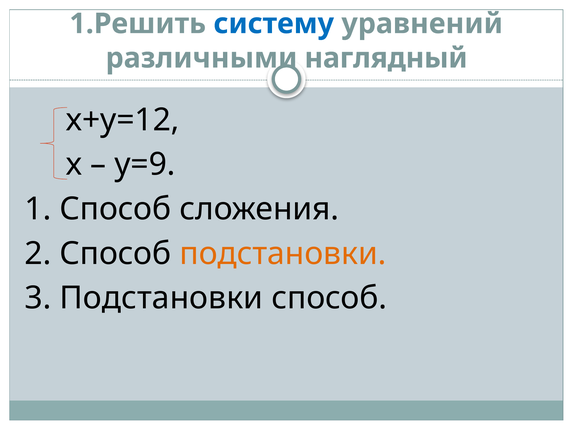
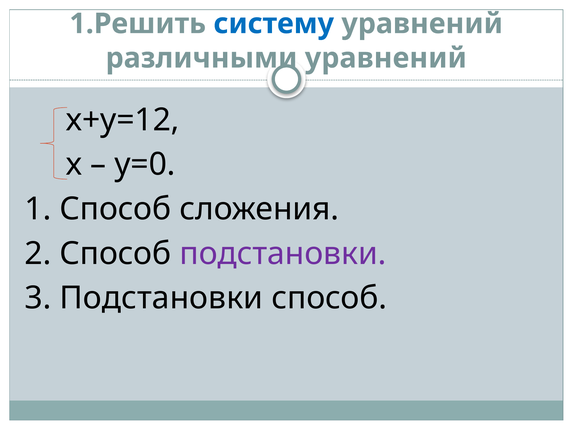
различными наглядный: наглядный -> уравнений
у=9: у=9 -> у=0
подстановки at (283, 253) colour: orange -> purple
